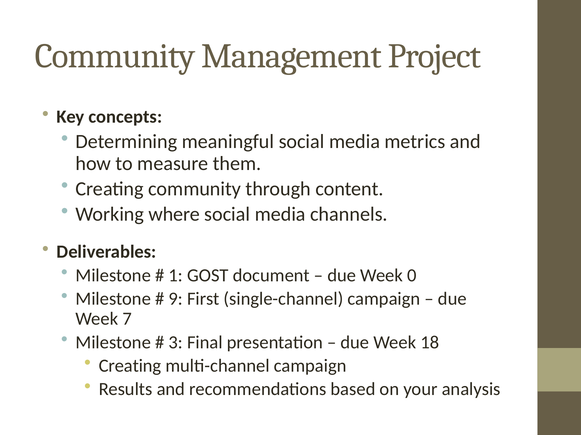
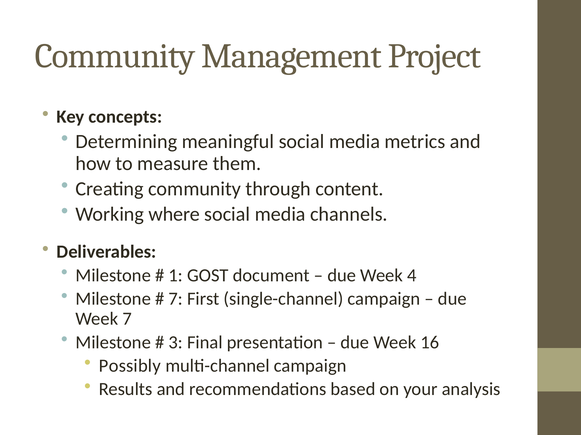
0: 0 -> 4
9 at (176, 299): 9 -> 7
18: 18 -> 16
Creating at (130, 366): Creating -> Possibly
